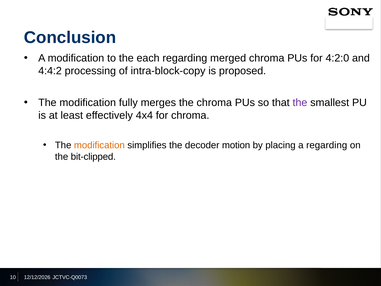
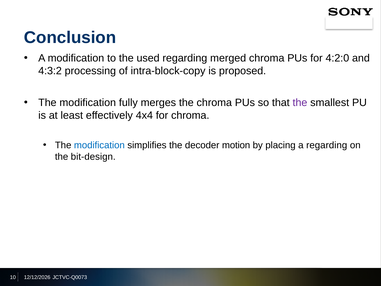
each: each -> used
4:4:2: 4:4:2 -> 4:3:2
modification at (99, 145) colour: orange -> blue
bit-clipped: bit-clipped -> bit-design
